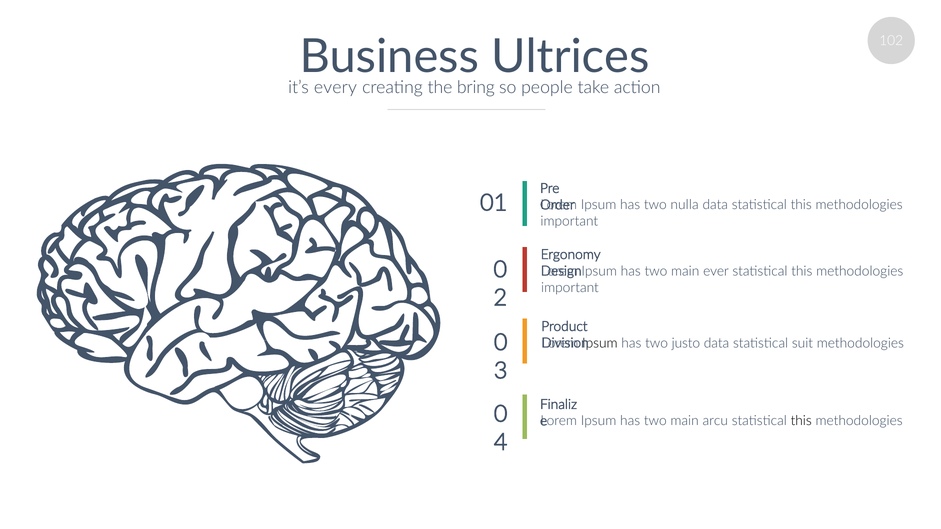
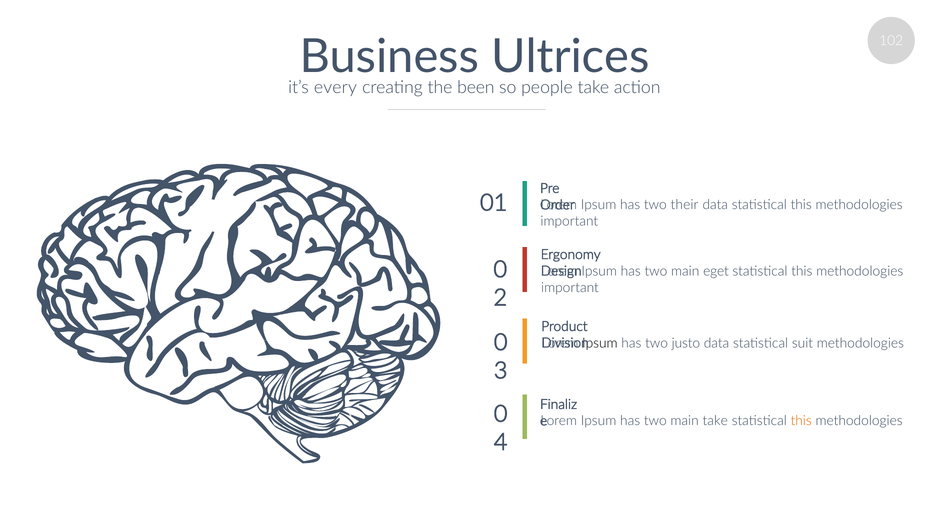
bring: bring -> been
nulla: nulla -> their
ever: ever -> eget
main arcu: arcu -> take
this at (801, 421) colour: black -> orange
